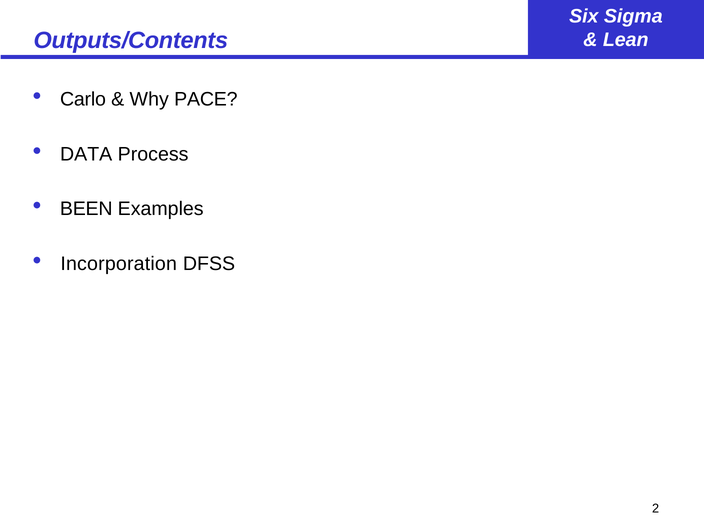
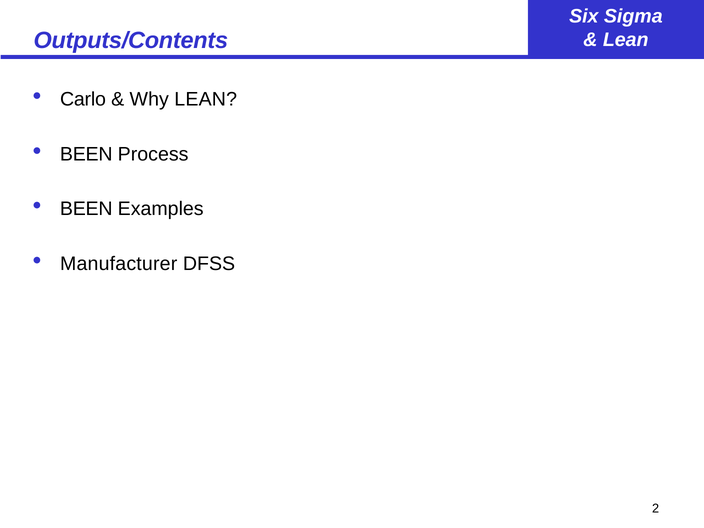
Why PACE: PACE -> LEAN
DATA at (86, 154): DATA -> BEEN
Incorporation: Incorporation -> Manufacturer
